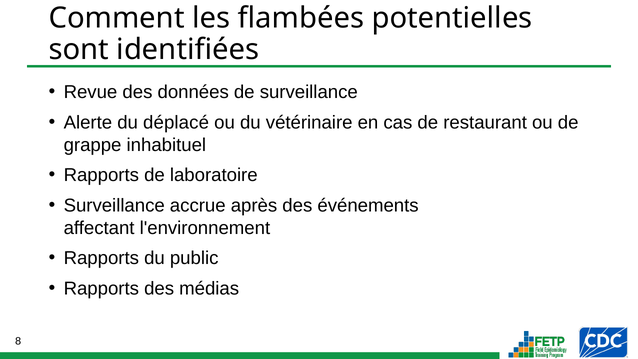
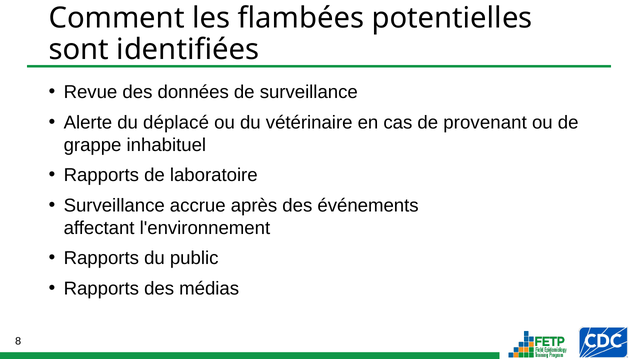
restaurant: restaurant -> provenant
